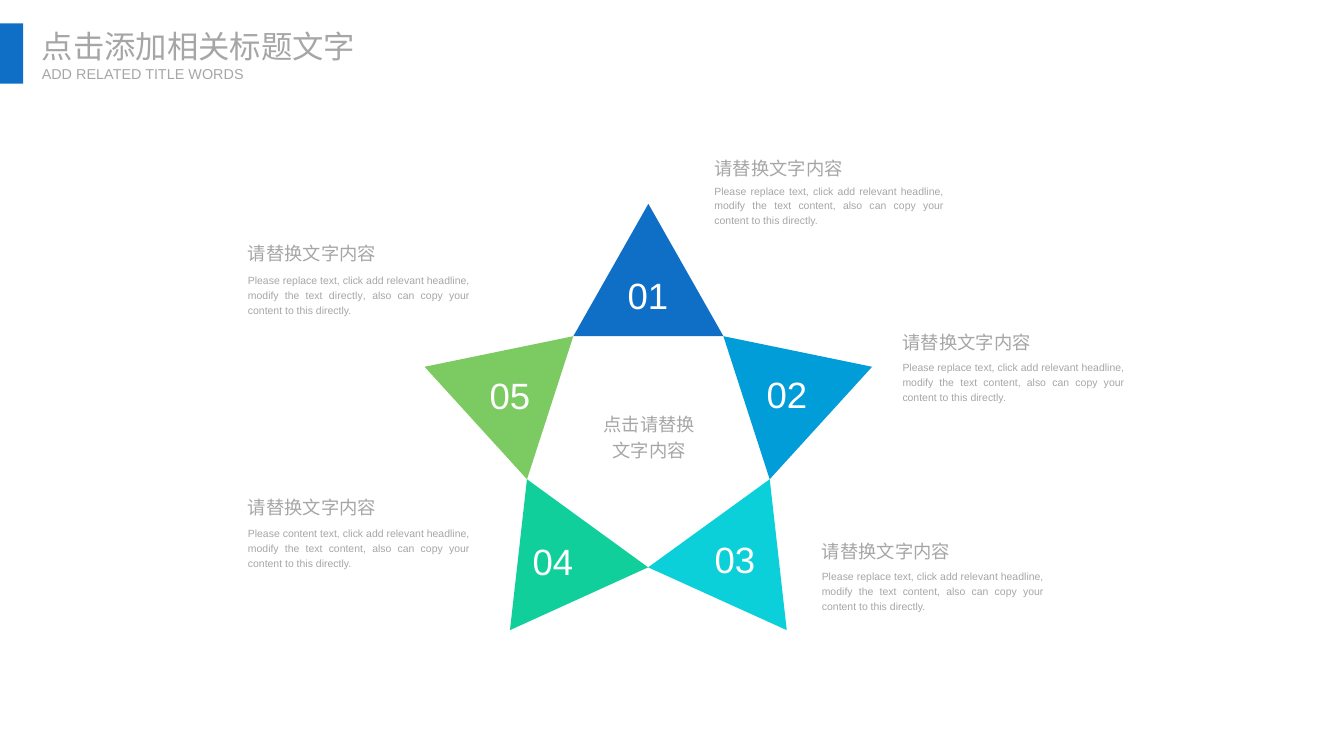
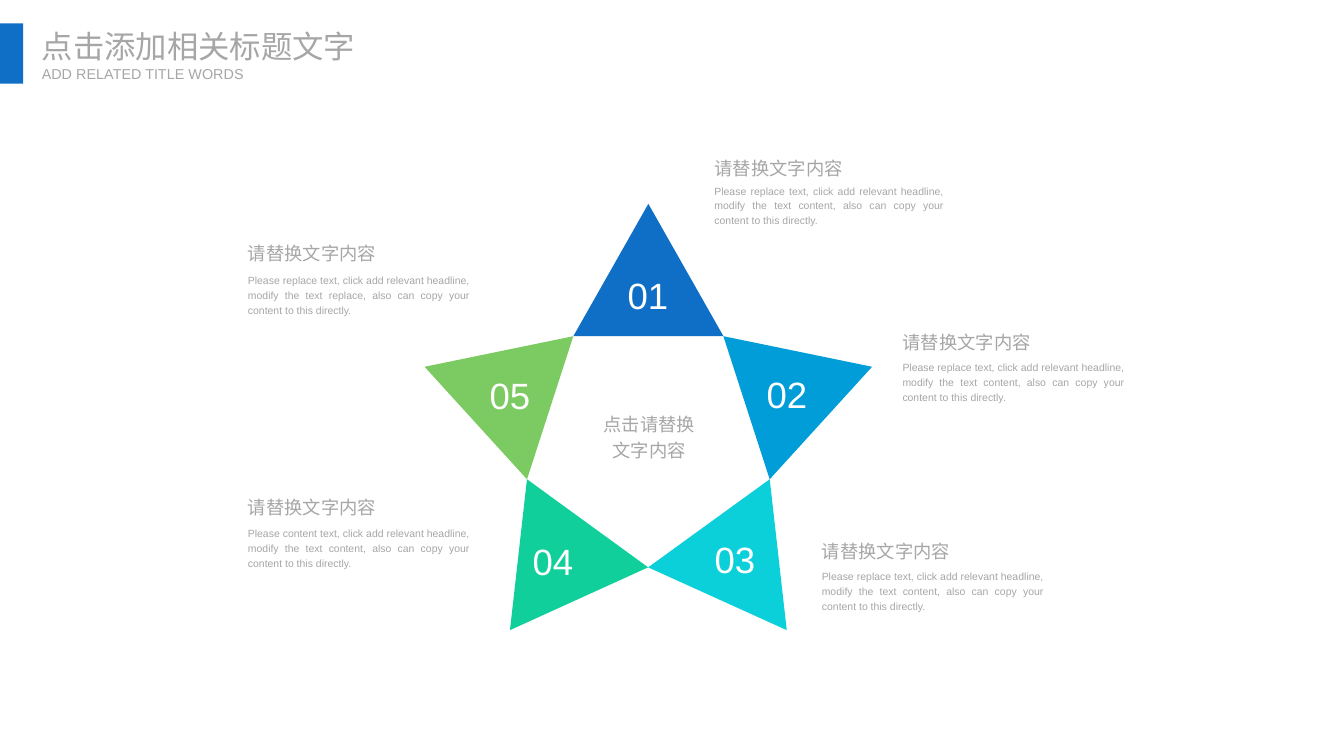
text directly: directly -> replace
